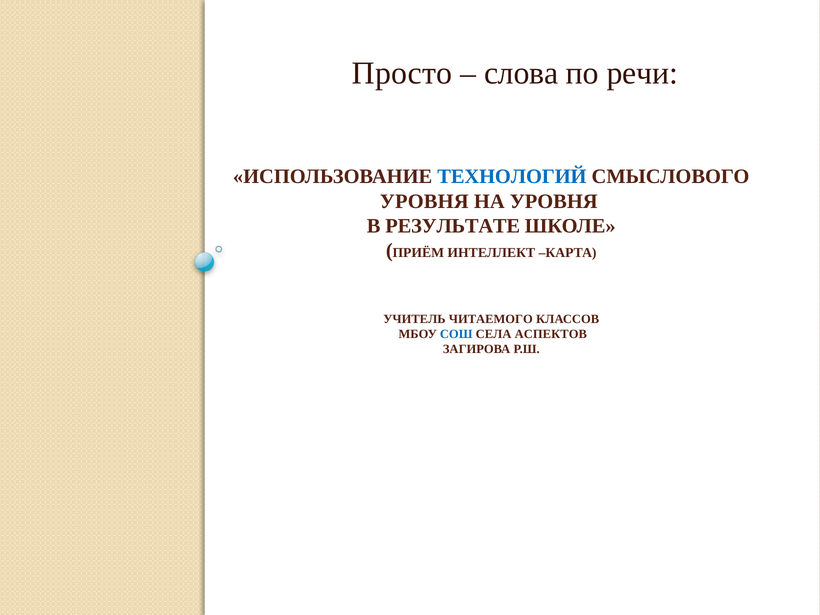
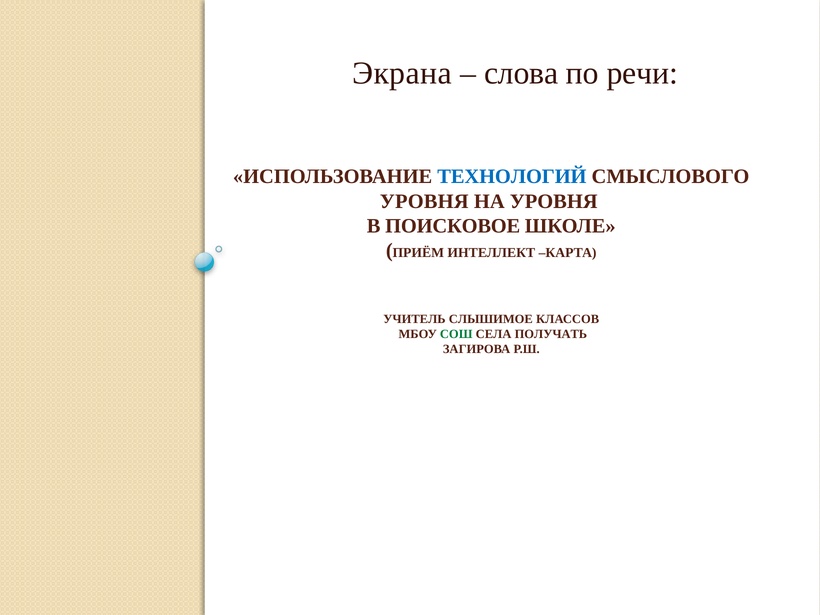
Просто: Просто -> Экрана
РЕЗУЛЬТАТЕ: РЕЗУЛЬТАТЕ -> ПОИСКОВОЕ
ЧИТАЕМОГО: ЧИТАЕМОГО -> СЛЫШИМОЕ
СОШ colour: blue -> green
АСПЕКТОВ: АСПЕКТОВ -> ПОЛУЧАТЬ
